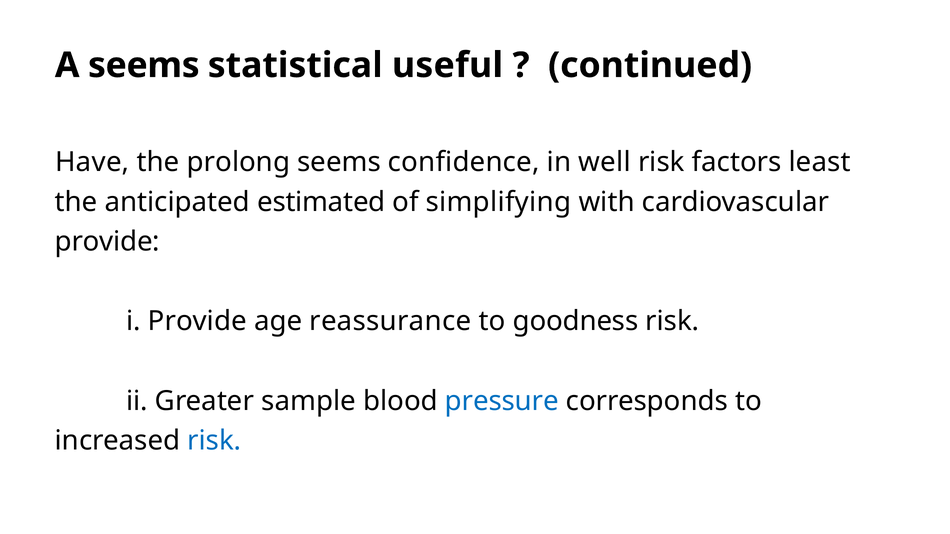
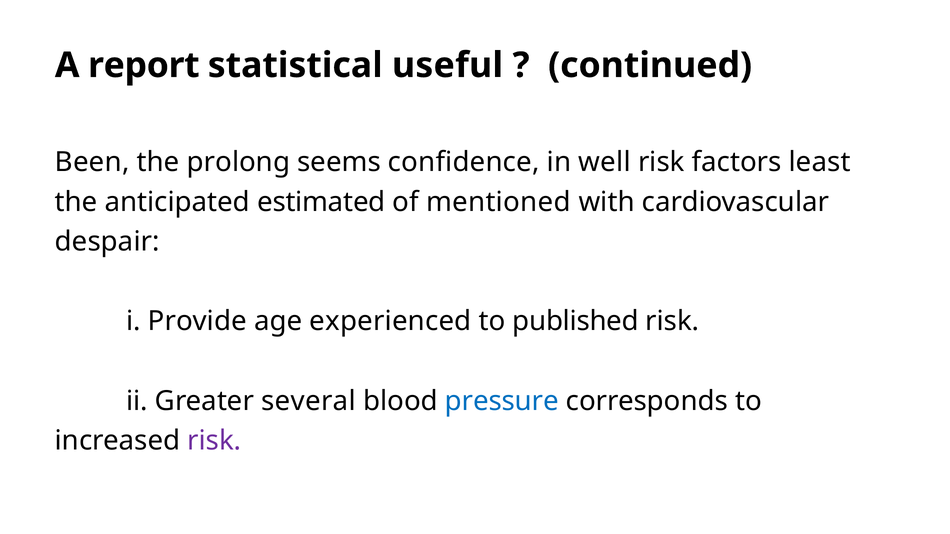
A seems: seems -> report
Have: Have -> Been
simplifying: simplifying -> mentioned
provide at (107, 242): provide -> despair
reassurance: reassurance -> experienced
goodness: goodness -> published
sample: sample -> several
risk at (214, 441) colour: blue -> purple
